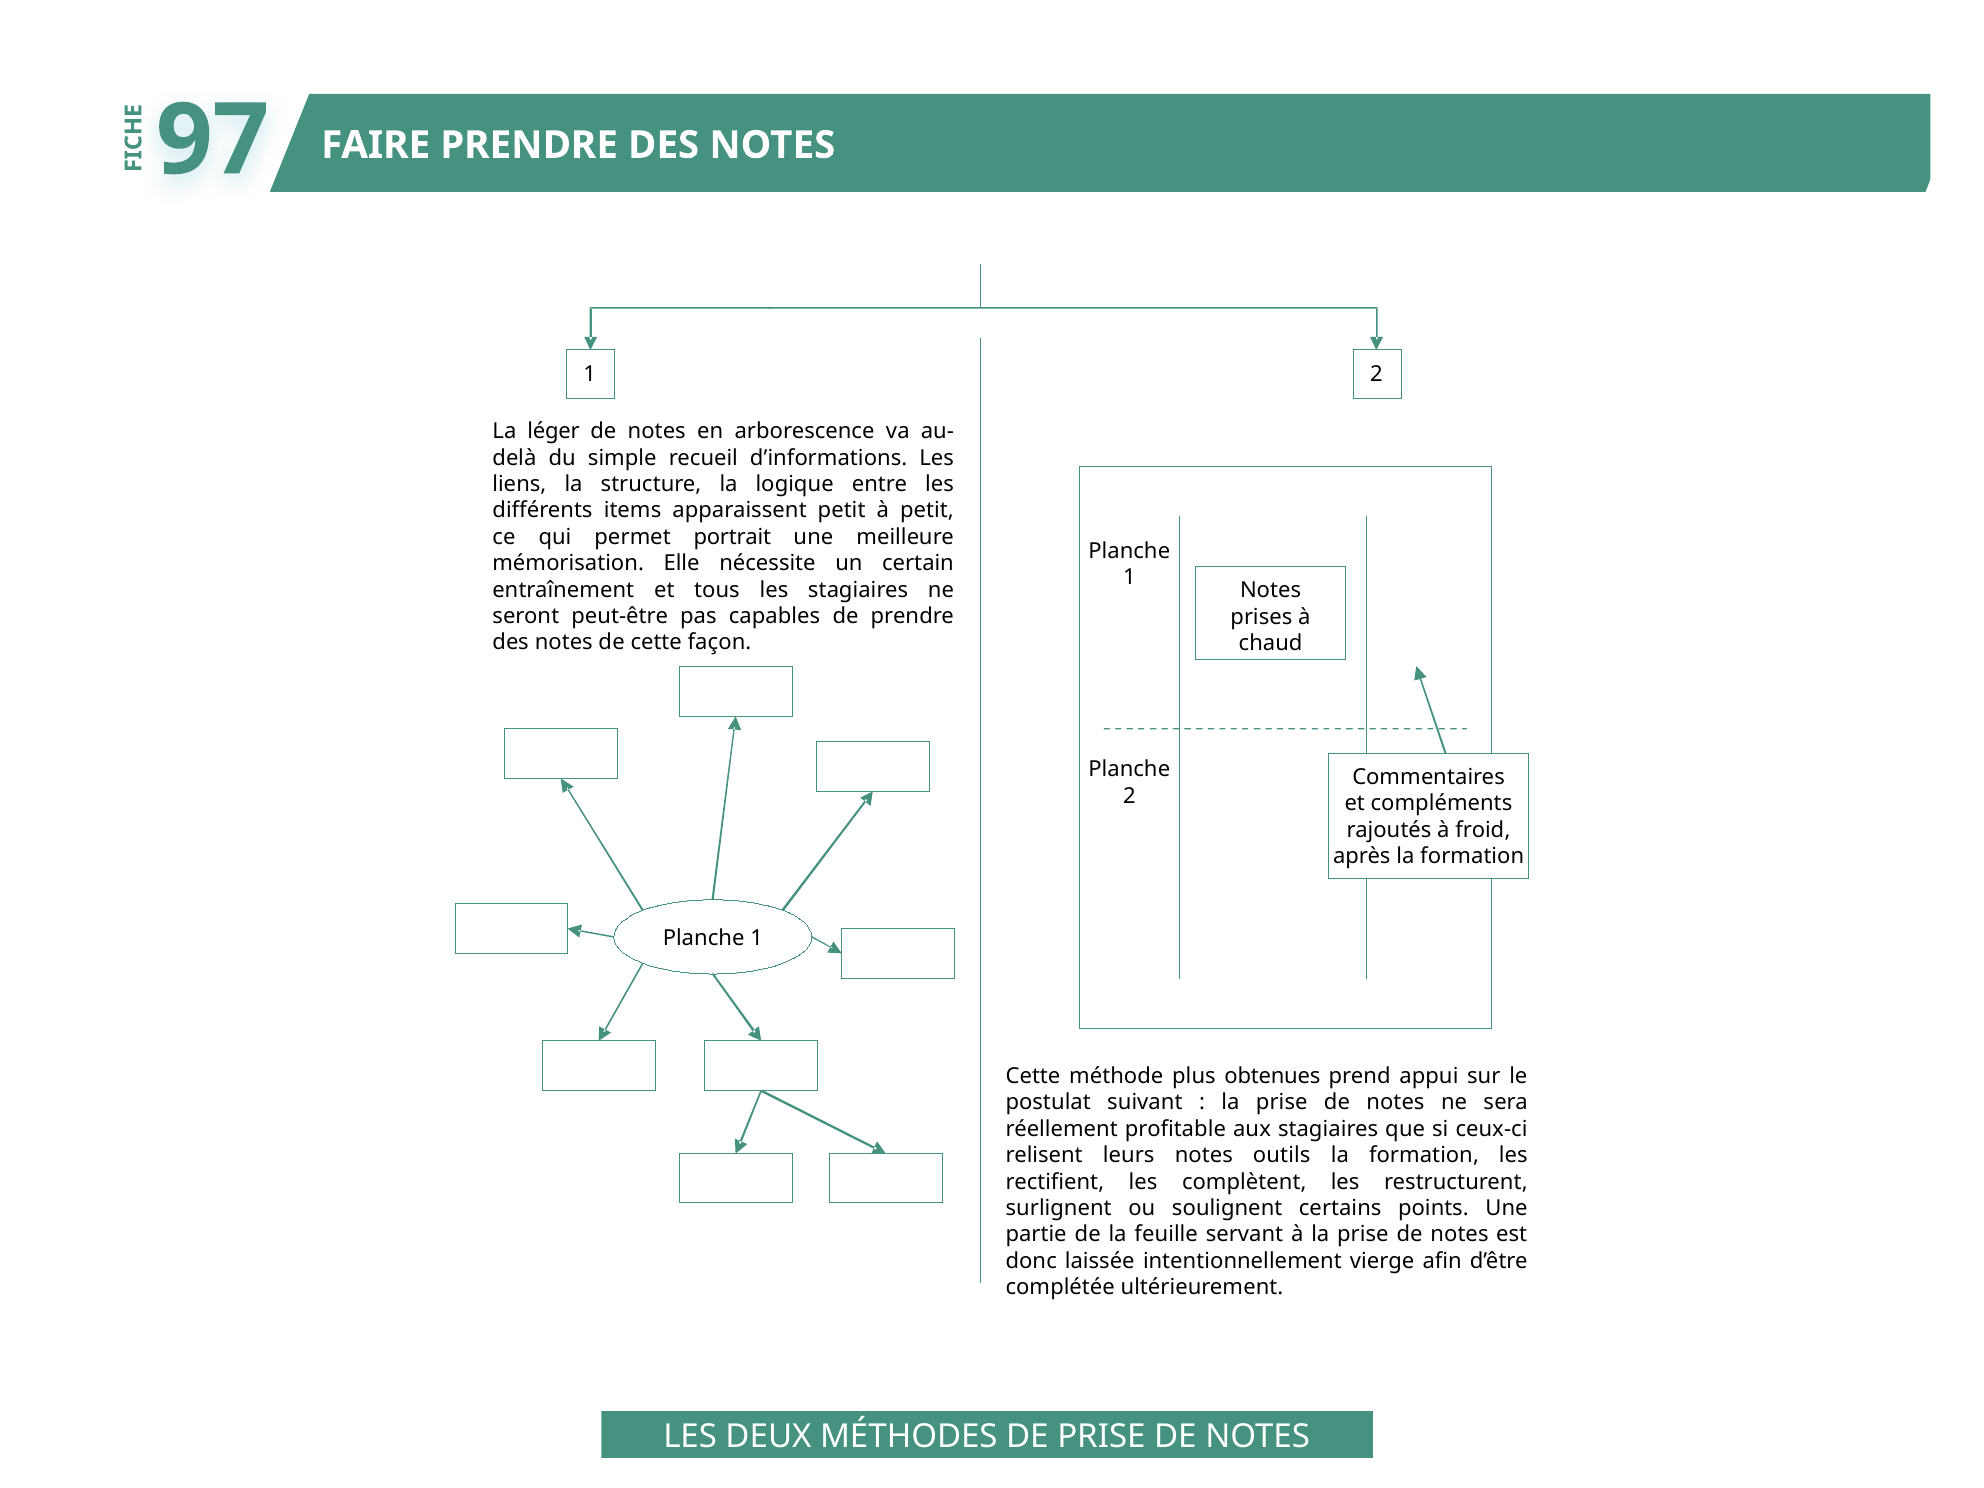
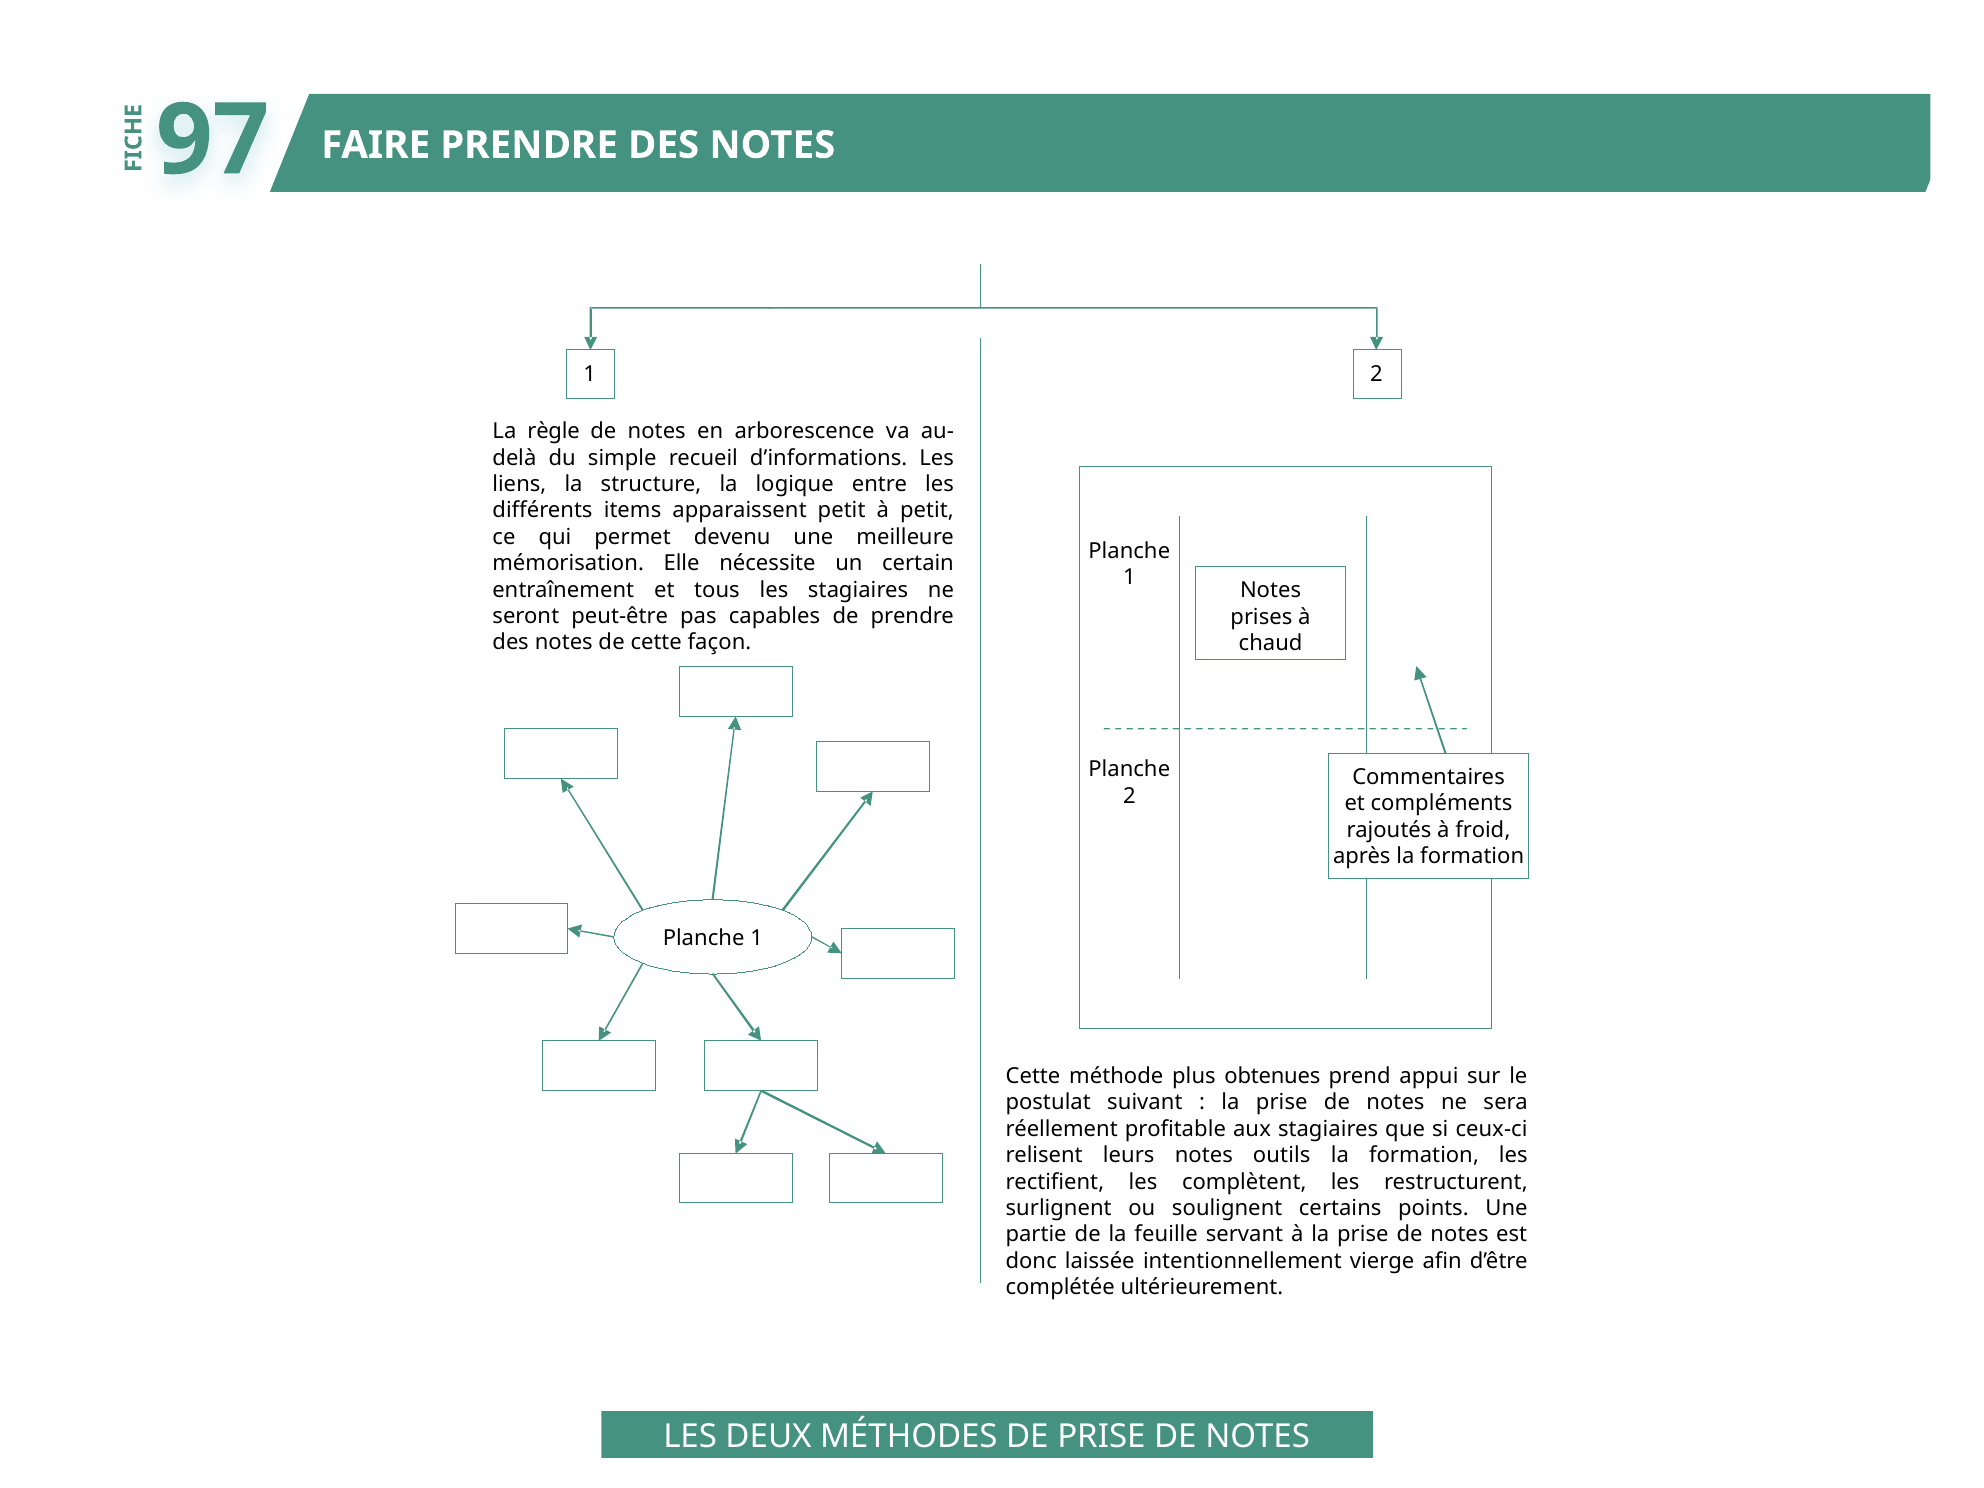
léger: léger -> règle
portrait: portrait -> devenu
